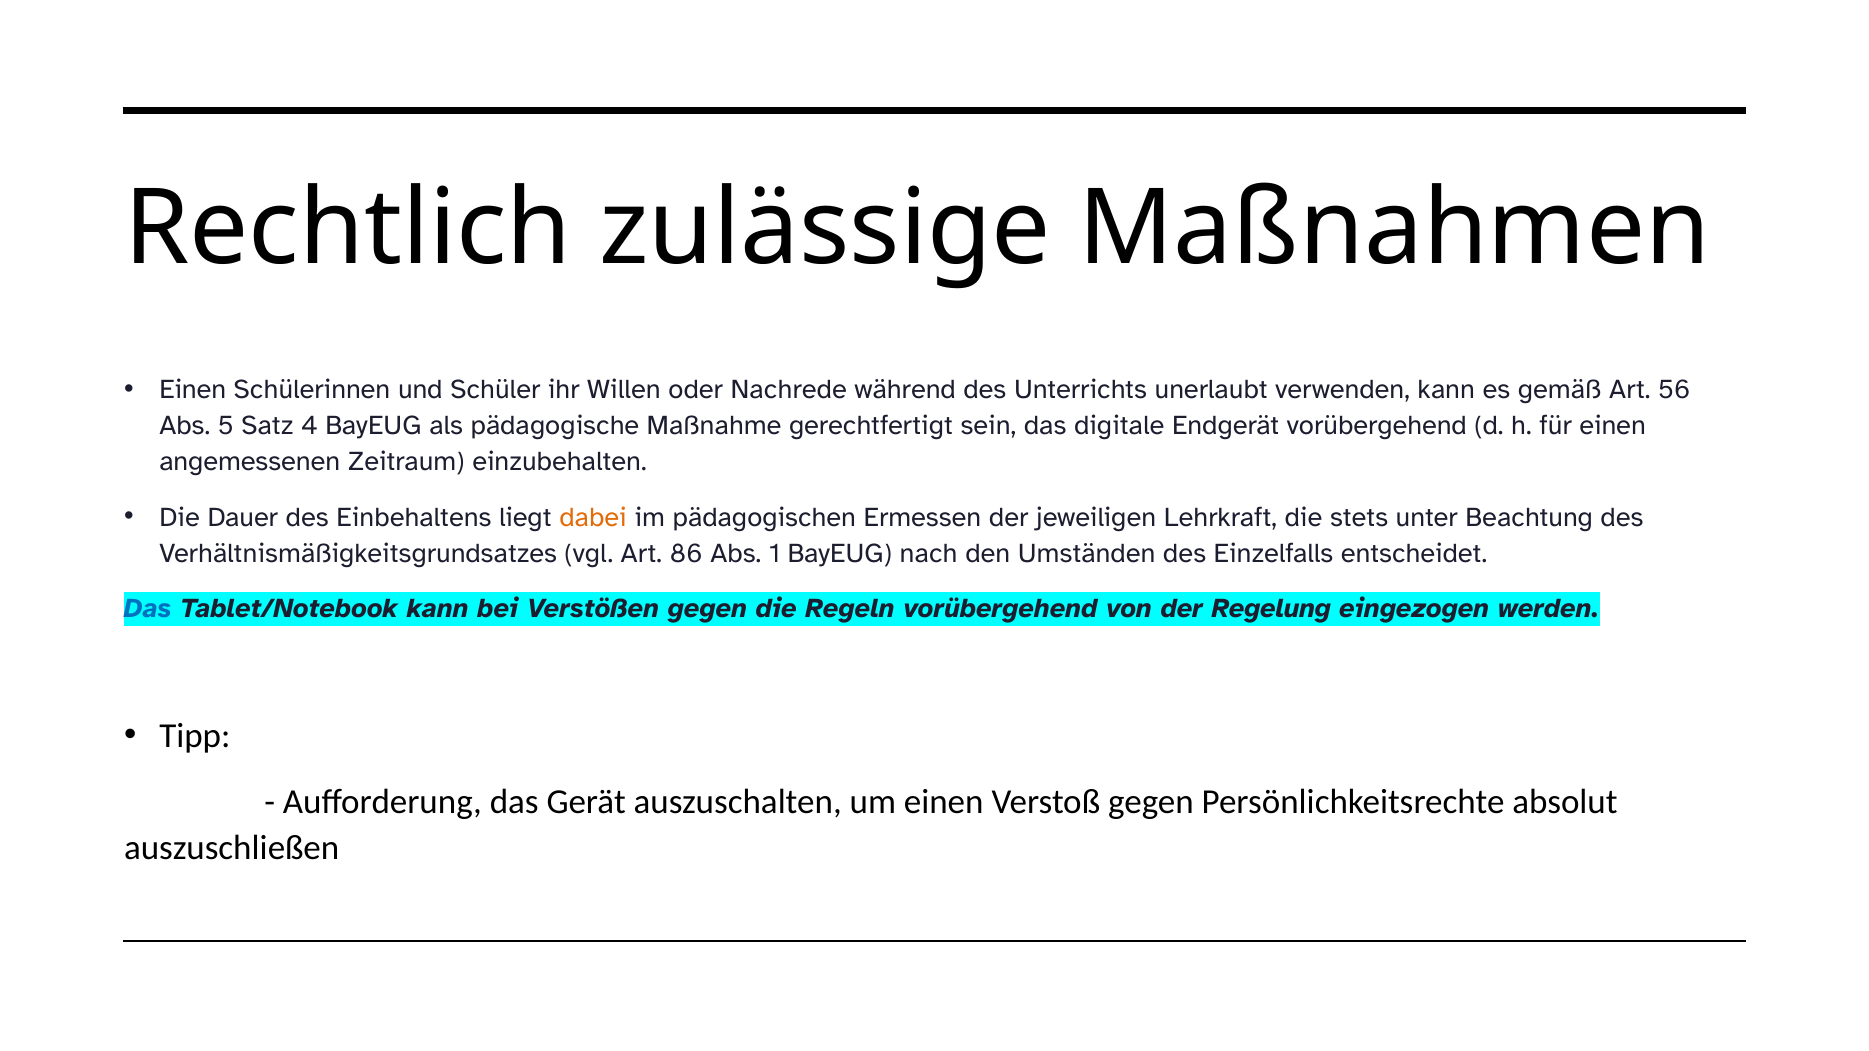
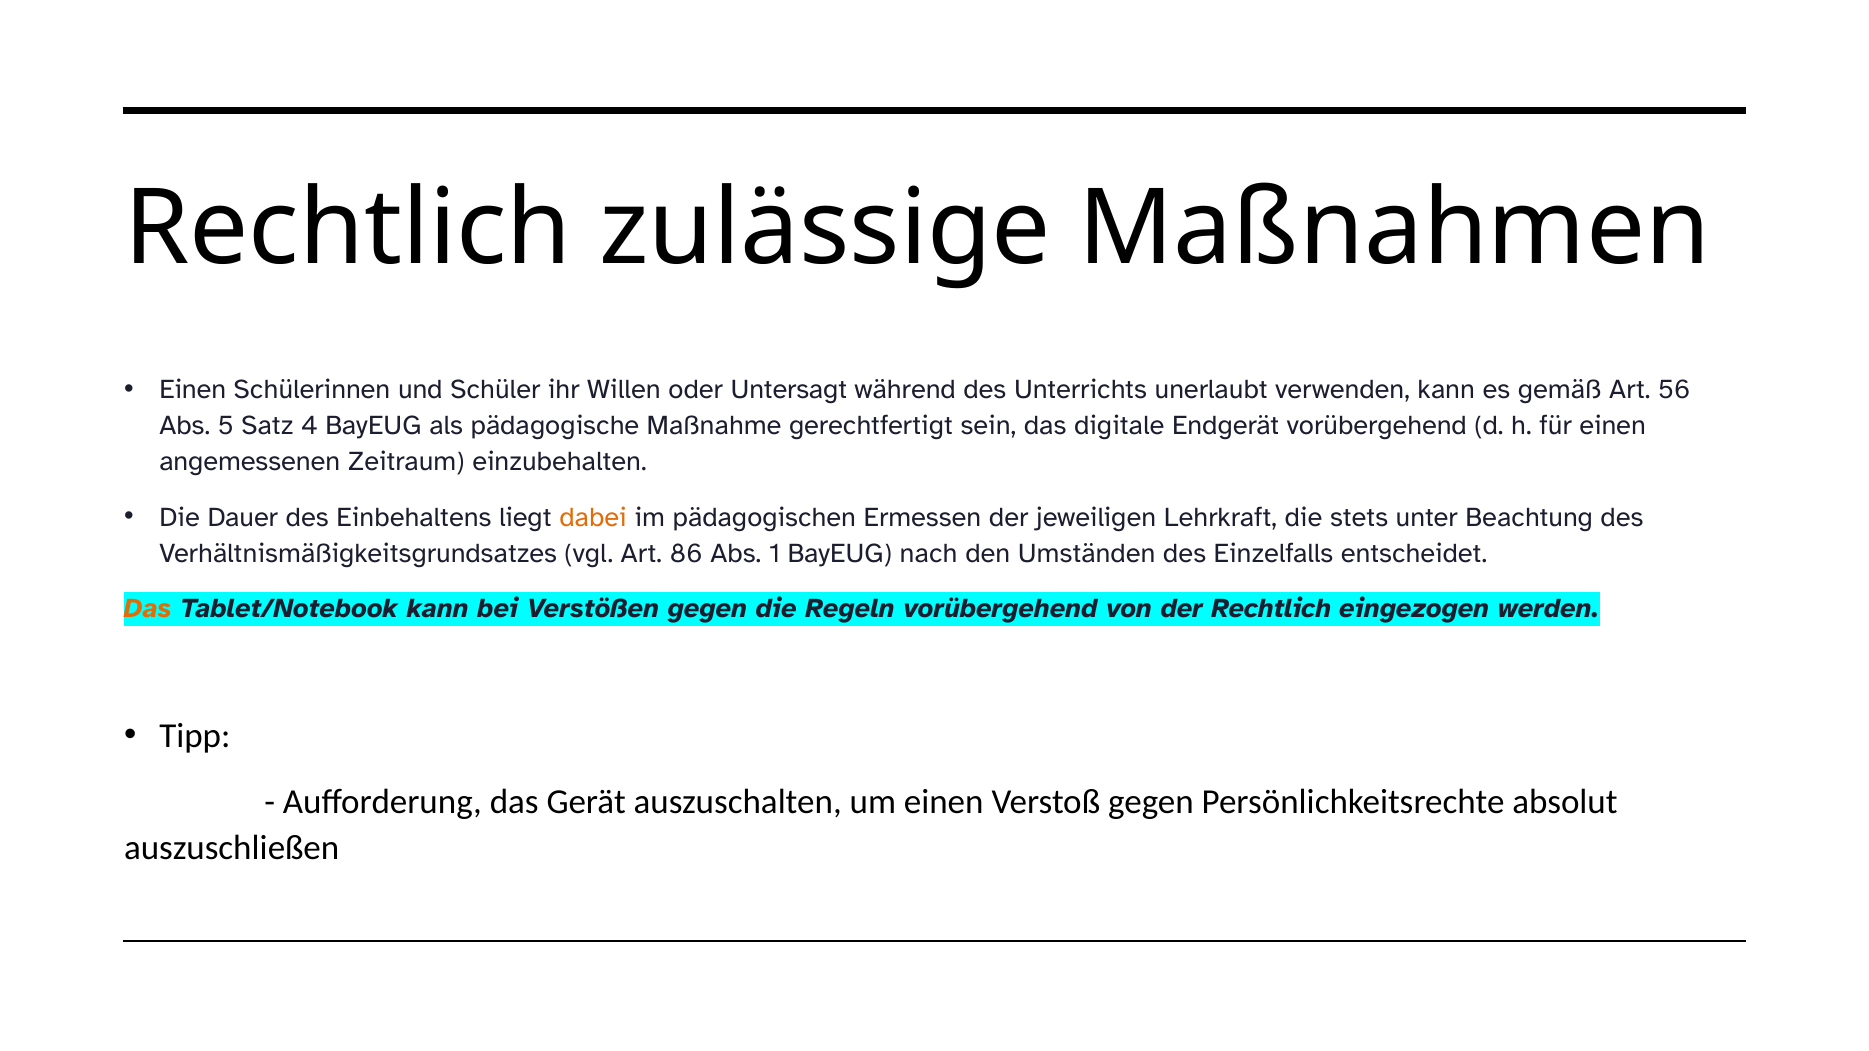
Nachrede: Nachrede -> Untersagt
Das at (148, 609) colour: blue -> orange
der Regelung: Regelung -> Rechtlich
